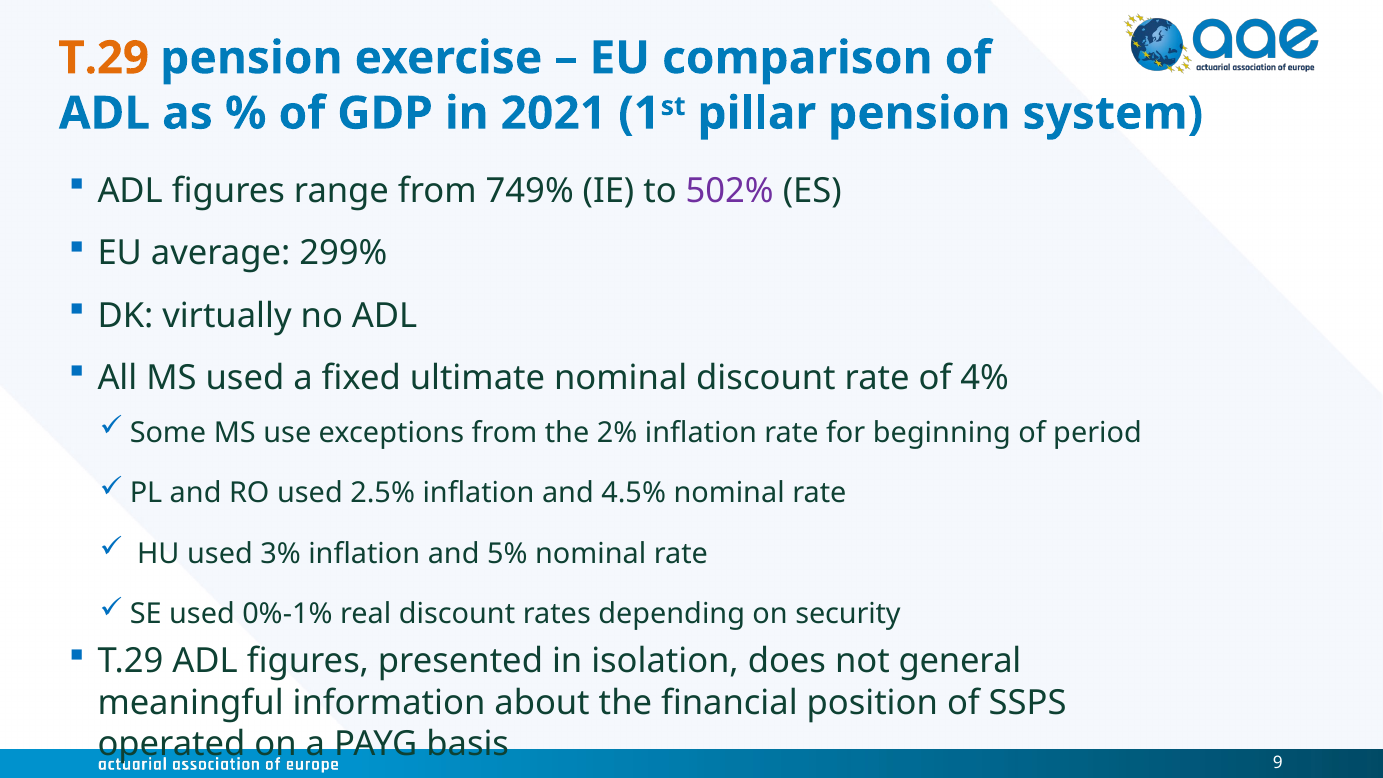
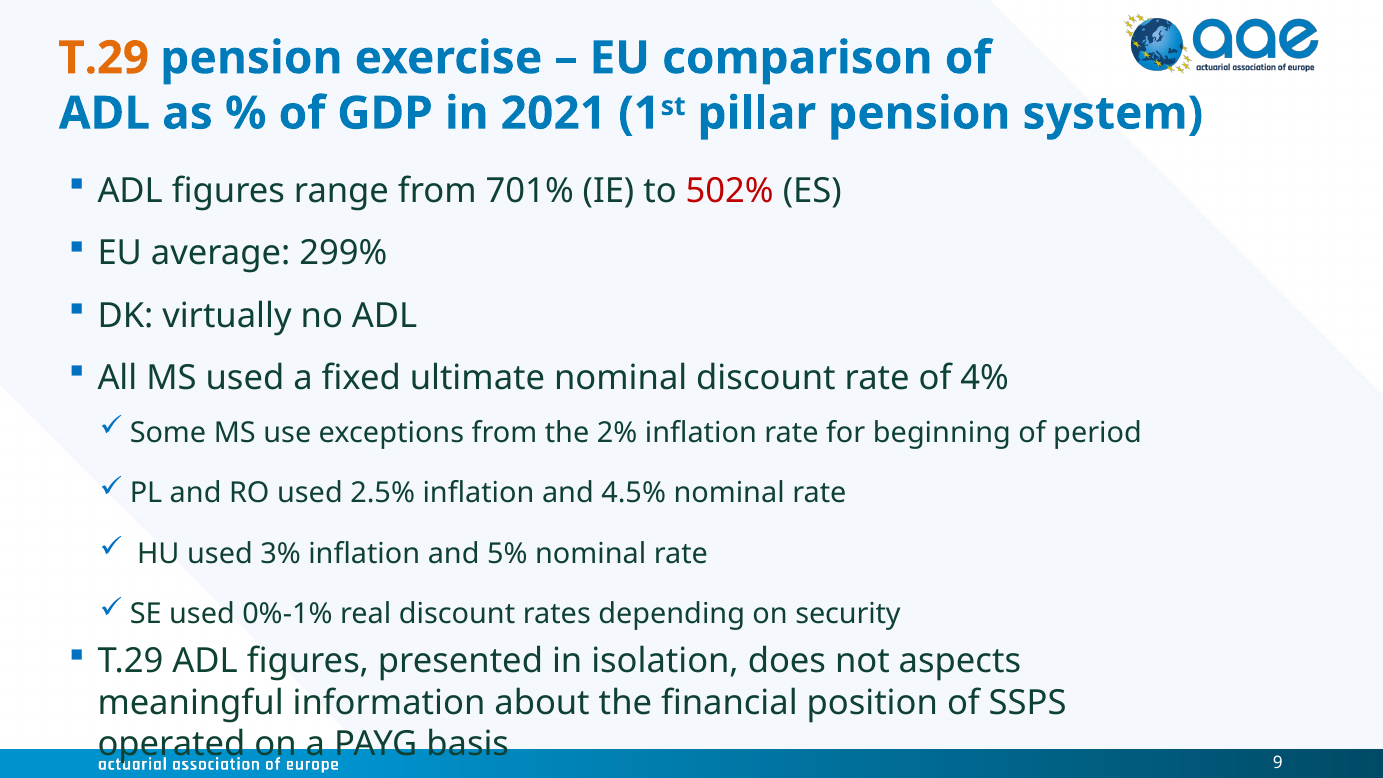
749%: 749% -> 701%
502% colour: purple -> red
general: general -> aspects
